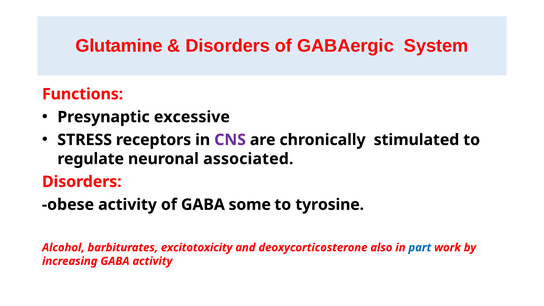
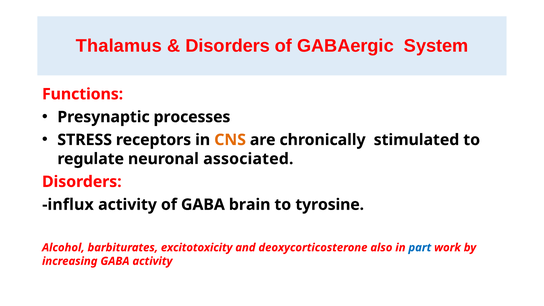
Glutamine: Glutamine -> Thalamus
excessive: excessive -> processes
CNS colour: purple -> orange
obese: obese -> influx
some: some -> brain
